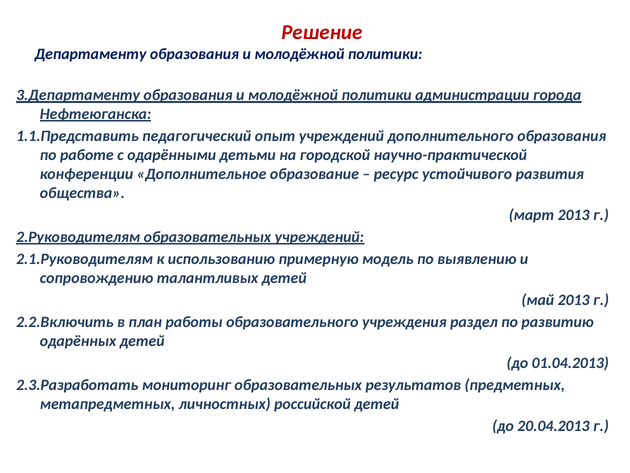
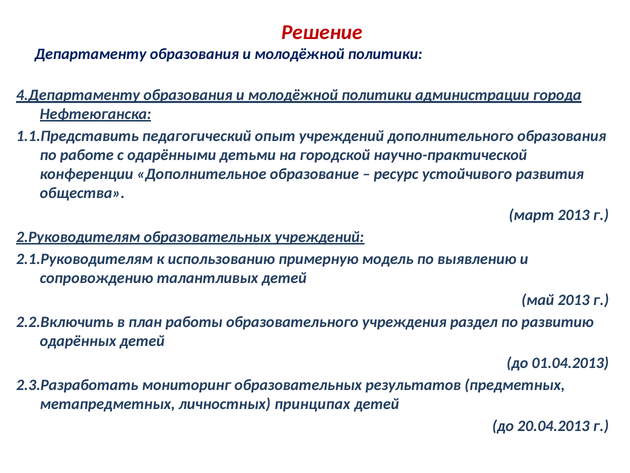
3.Департаменту: 3.Департаменту -> 4.Департаменту
российской: российской -> принципах
